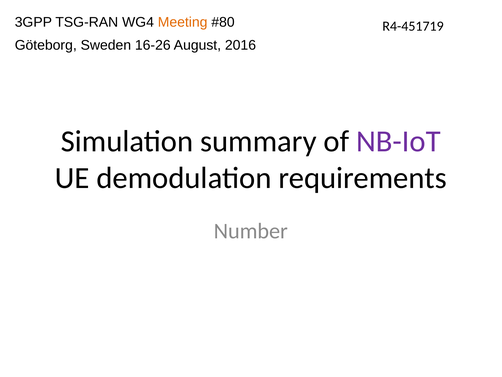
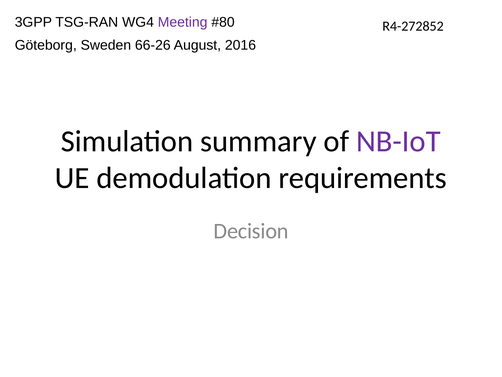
Meeting colour: orange -> purple
R4-451719: R4-451719 -> R4-272852
16-26: 16-26 -> 66-26
Number: Number -> Decision
